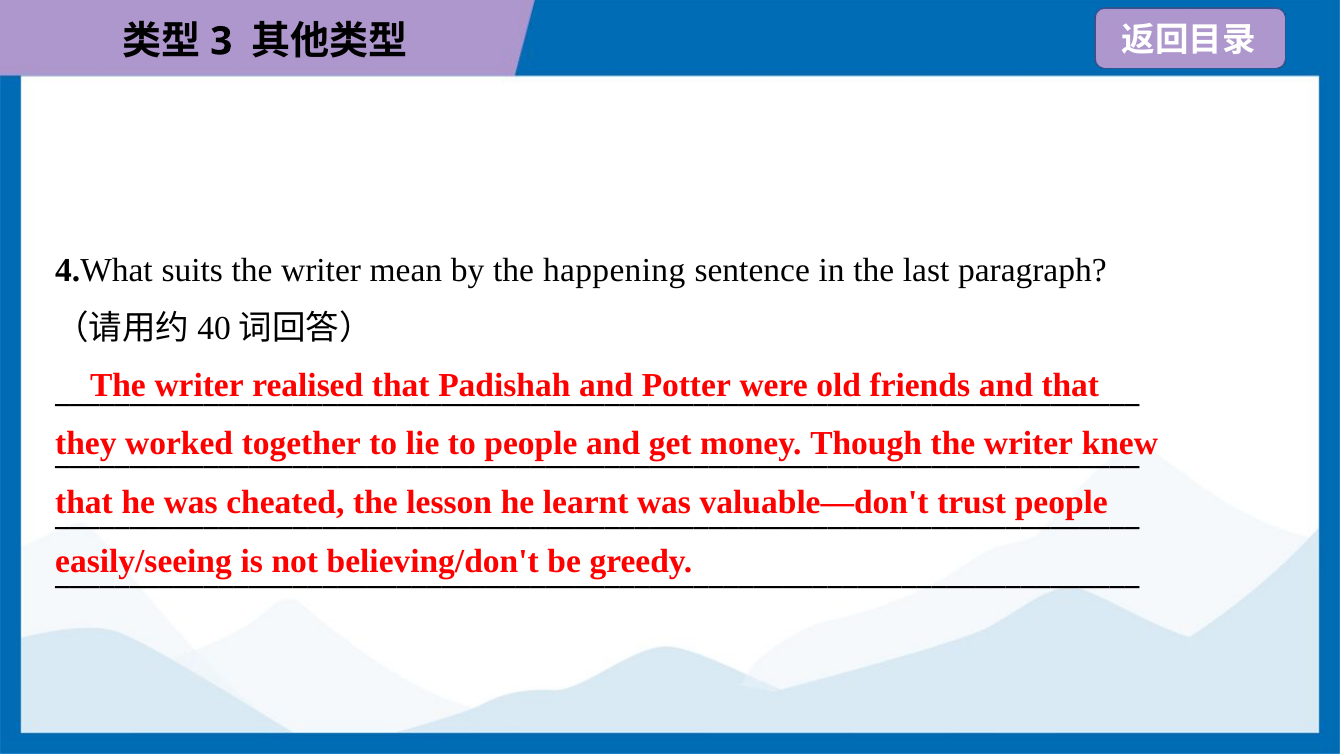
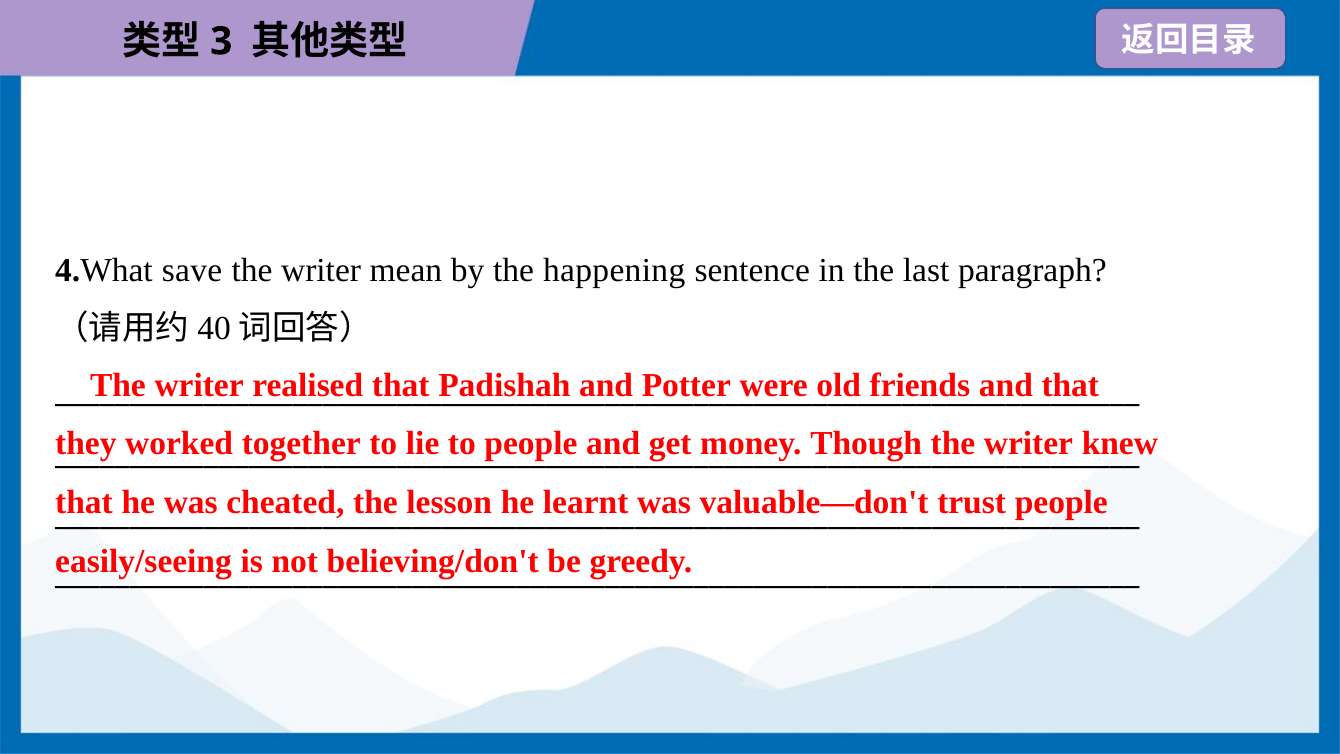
suits: suits -> save
